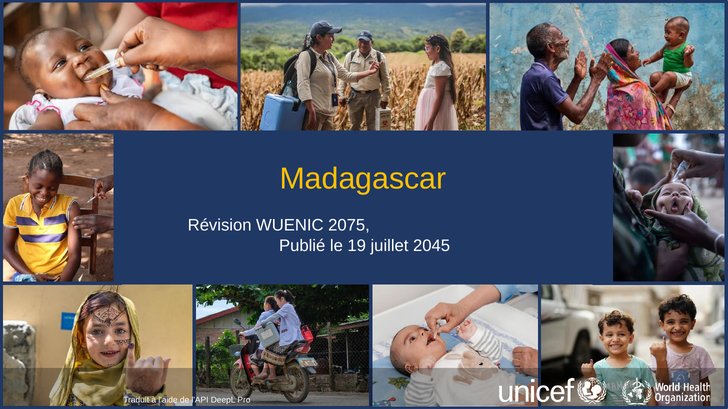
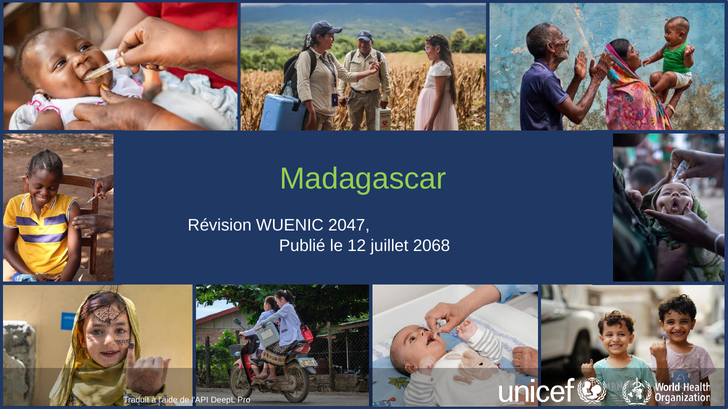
Madagascar colour: yellow -> light green
2075: 2075 -> 2047
19: 19 -> 12
2045: 2045 -> 2068
